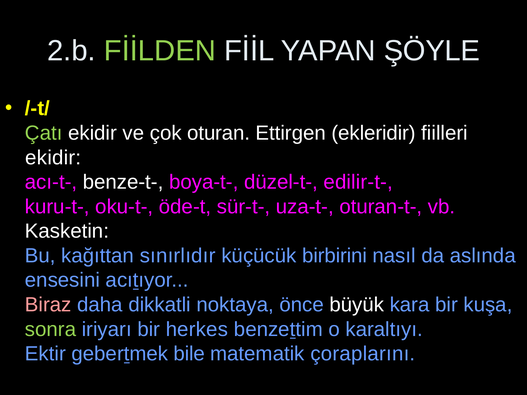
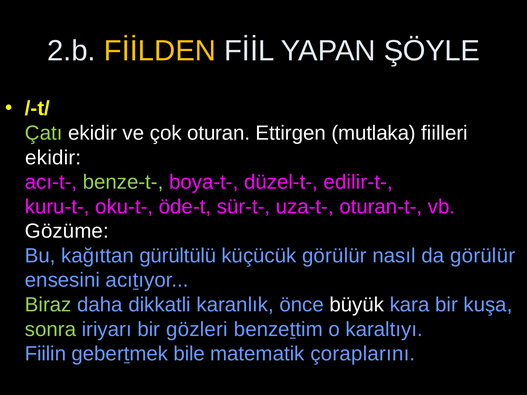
FİİLDEN colour: light green -> yellow
ekleridir: ekleridir -> mutlaka
benze-t- colour: white -> light green
Kasketin: Kasketin -> Gözüme
sınırlıdır: sınırlıdır -> gürültülü
küçücük birbirini: birbirini -> görülür
da aslında: aslında -> görülür
Biraz colour: pink -> light green
noktaya: noktaya -> karanlık
herkes: herkes -> gözleri
Ektir: Ektir -> Fiilin
